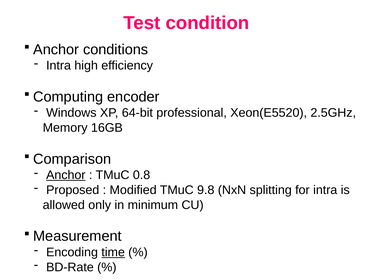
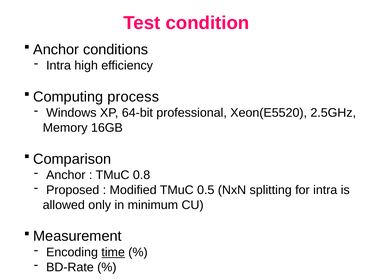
encoder: encoder -> process
Anchor at (66, 175) underline: present -> none
9.8: 9.8 -> 0.5
